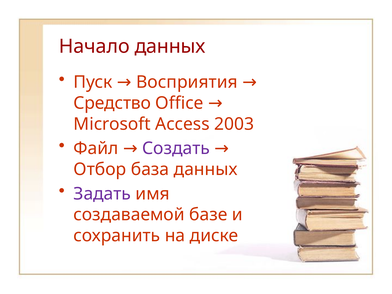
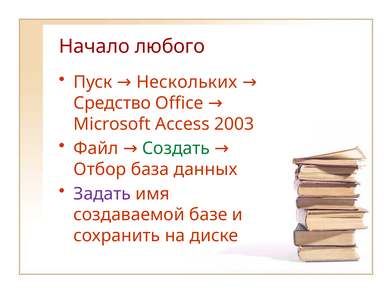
Начало данных: данных -> любого
Восприятия: Восприятия -> Нескольких
Создать colour: purple -> green
